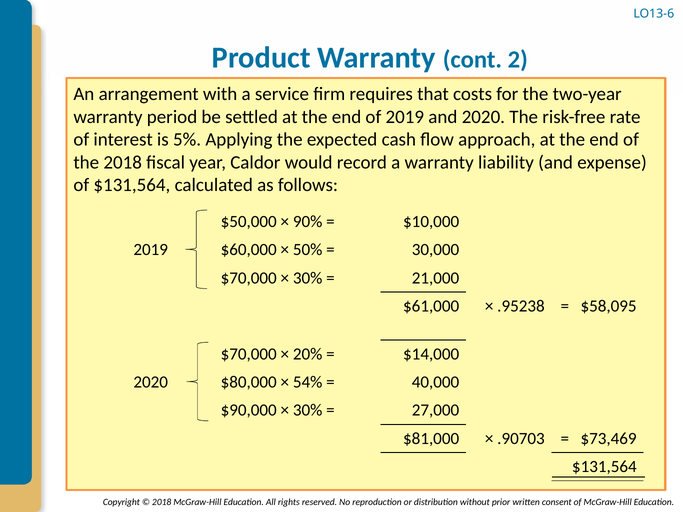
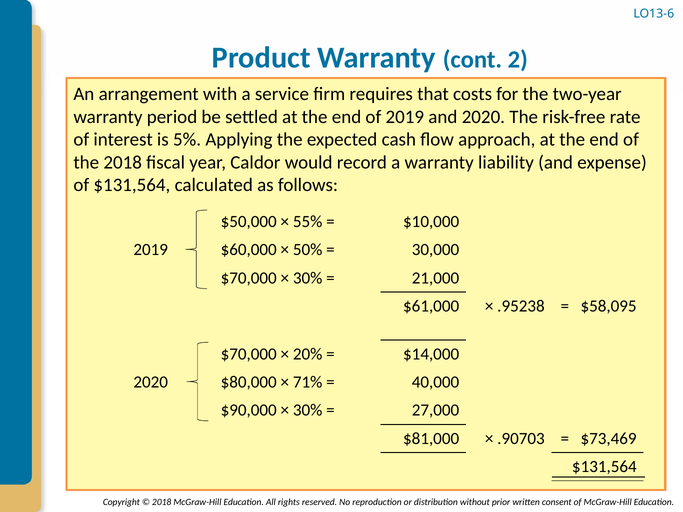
90%: 90% -> 55%
54%: 54% -> 71%
